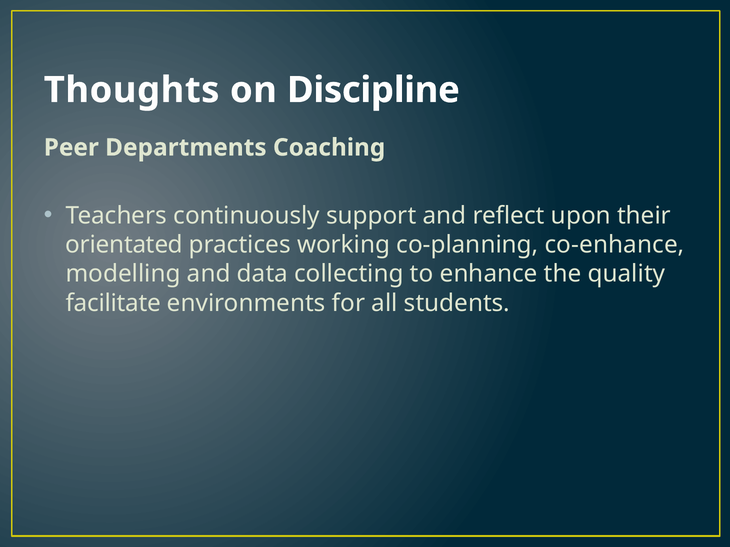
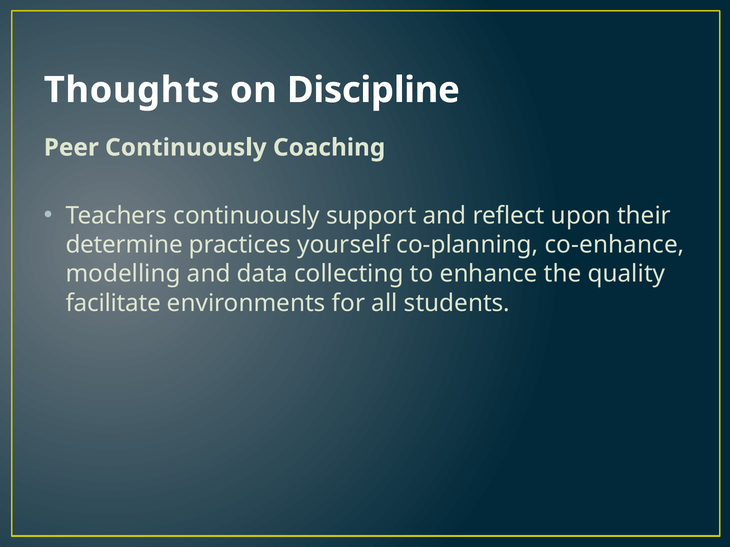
Peer Departments: Departments -> Continuously
orientated: orientated -> determine
working: working -> yourself
